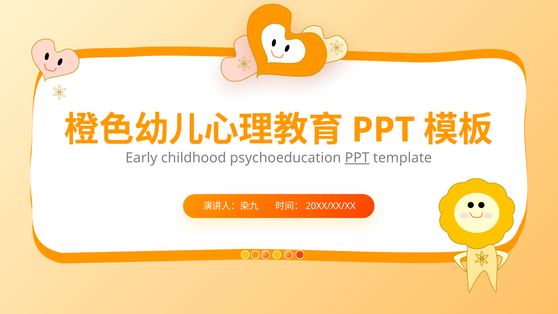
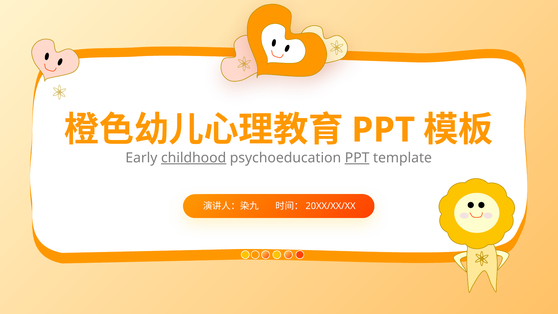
childhood underline: none -> present
